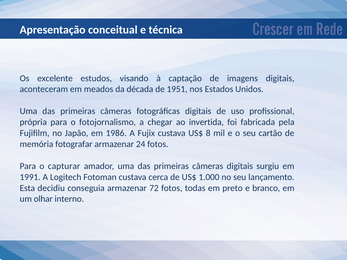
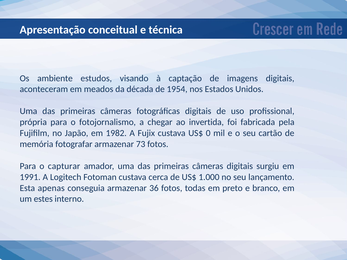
excelente: excelente -> ambiente
1951: 1951 -> 1954
1986: 1986 -> 1982
8: 8 -> 0
24: 24 -> 73
decidiu: decidiu -> apenas
72: 72 -> 36
olhar: olhar -> estes
